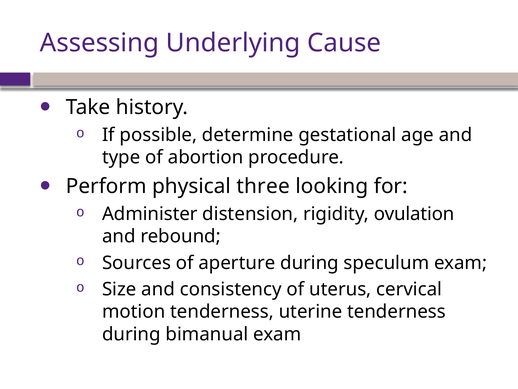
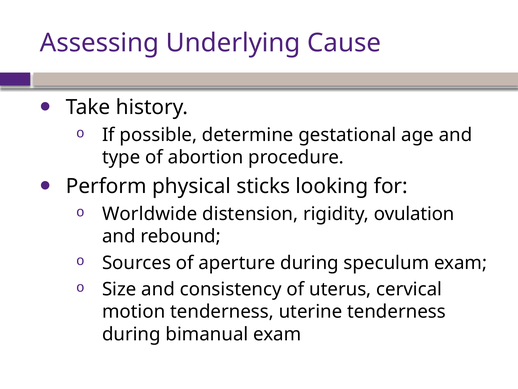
three: three -> sticks
Administer: Administer -> Worldwide
